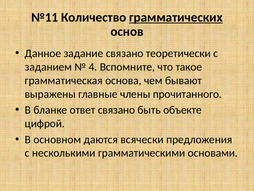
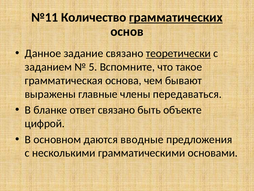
теоретически underline: none -> present
4: 4 -> 5
прочитанного: прочитанного -> передаваться
всячески: всячески -> вводные
